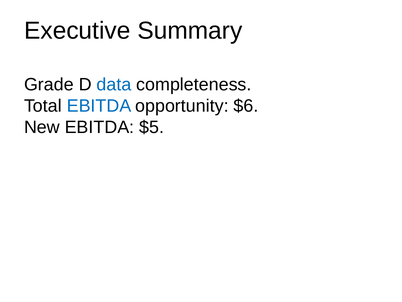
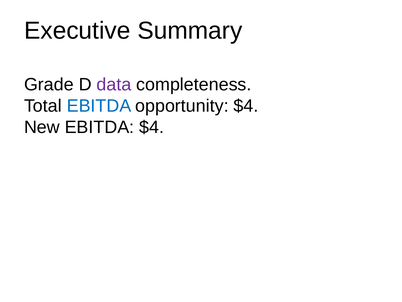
data colour: blue -> purple
opportunity $6: $6 -> $4
EBITDA $5: $5 -> $4
